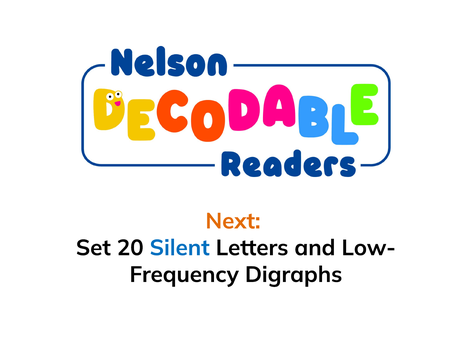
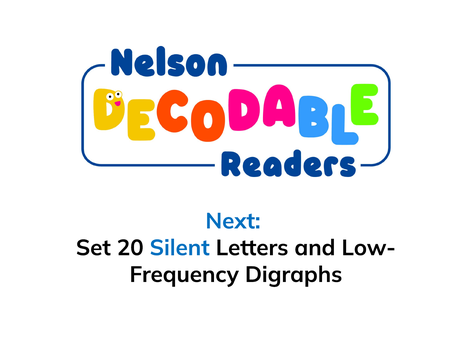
Next colour: orange -> blue
